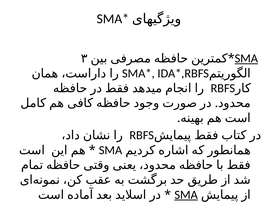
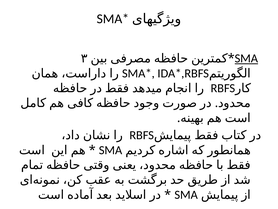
SMA at (186, 194) underline: present -> none
